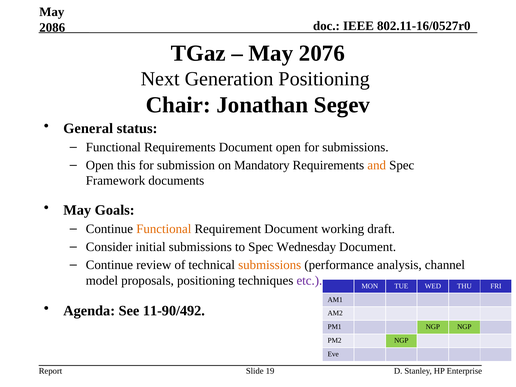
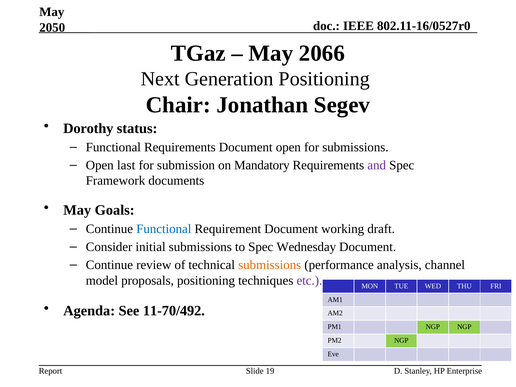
2086: 2086 -> 2050
2076: 2076 -> 2066
General: General -> Dorothy
this: this -> last
and colour: orange -> purple
Functional at (164, 229) colour: orange -> blue
11-90/492: 11-90/492 -> 11-70/492
